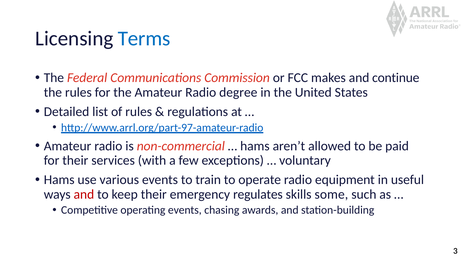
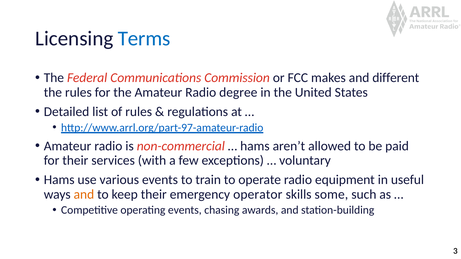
continue: continue -> different
and at (84, 195) colour: red -> orange
regulates: regulates -> operator
